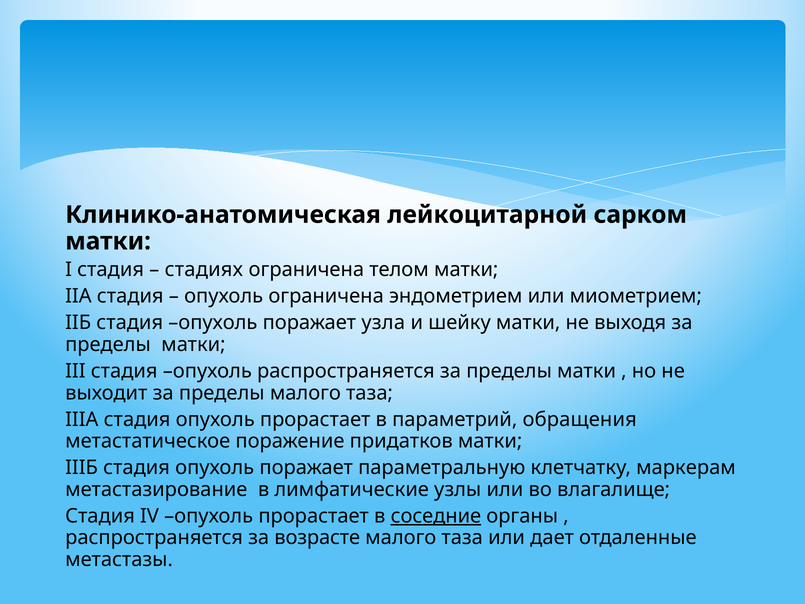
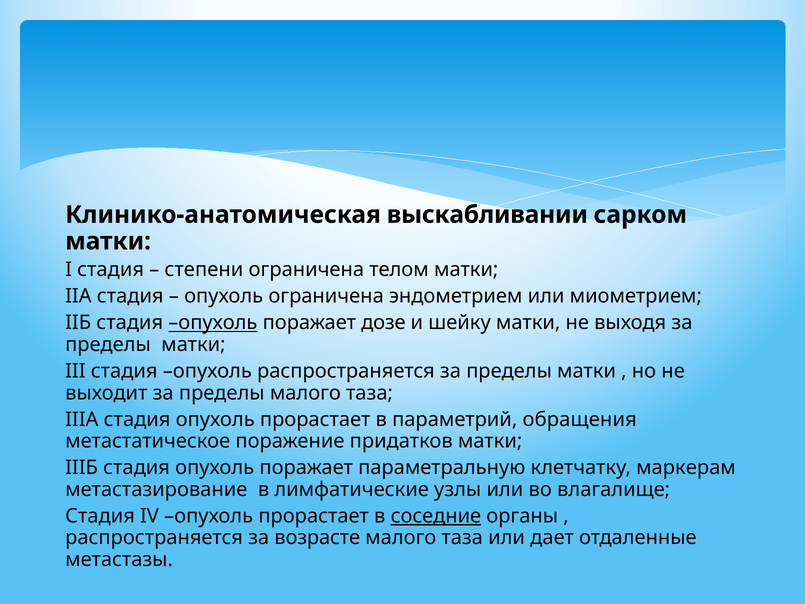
лейкоцитарной: лейкоцитарной -> выскабливании
стадиях: стадиях -> степени
опухоль at (213, 323) underline: none -> present
узла: узла -> дозе
